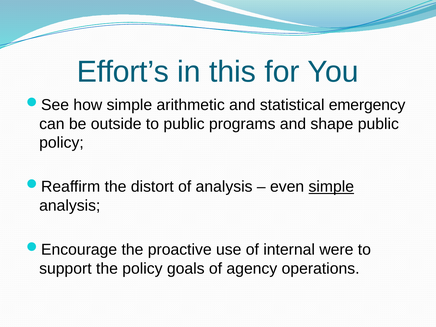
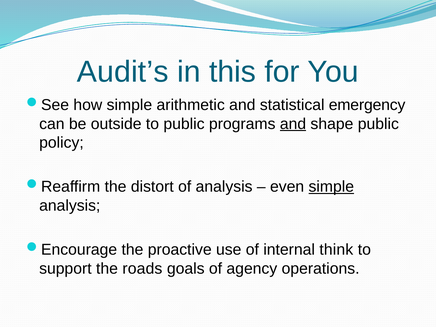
Effort’s: Effort’s -> Audit’s
and at (293, 124) underline: none -> present
were: were -> think
the policy: policy -> roads
